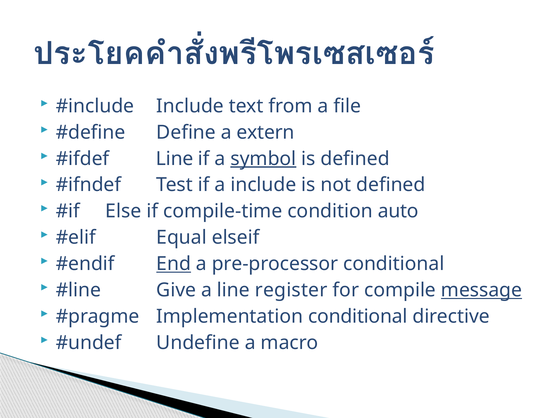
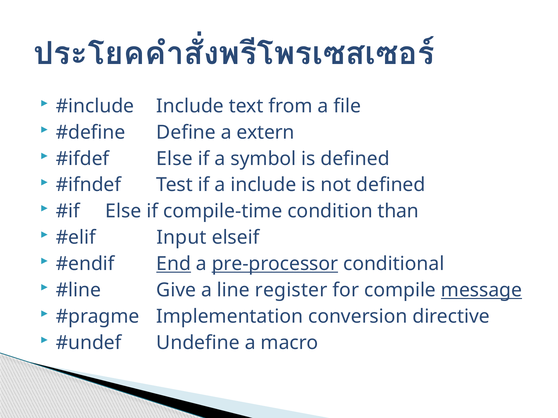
Line at (175, 159): Line -> Else
symbol underline: present -> none
auto: auto -> than
Equal: Equal -> Input
pre-processor underline: none -> present
Implementation conditional: conditional -> conversion
